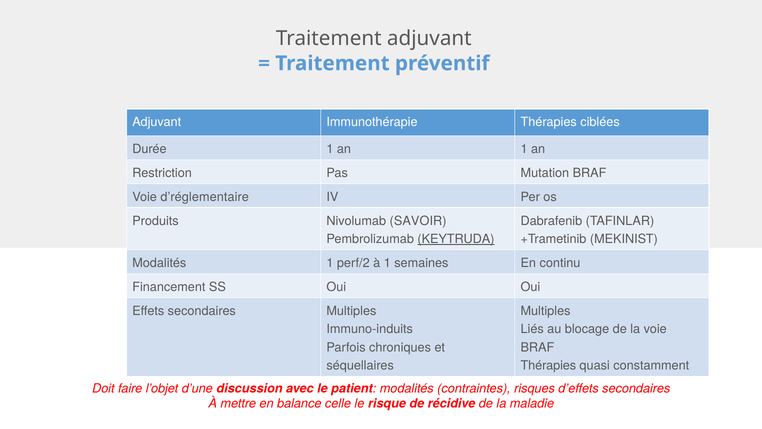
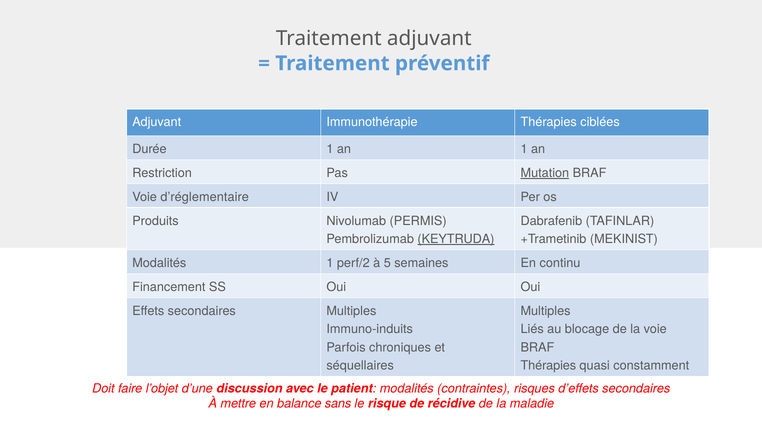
Mutation underline: none -> present
SAVOIR: SAVOIR -> PERMIS
à 1: 1 -> 5
celle: celle -> sans
